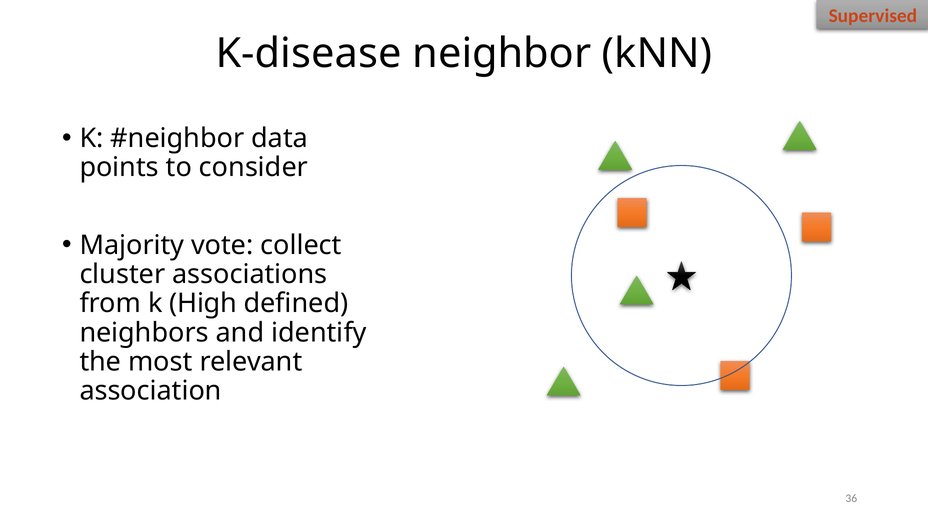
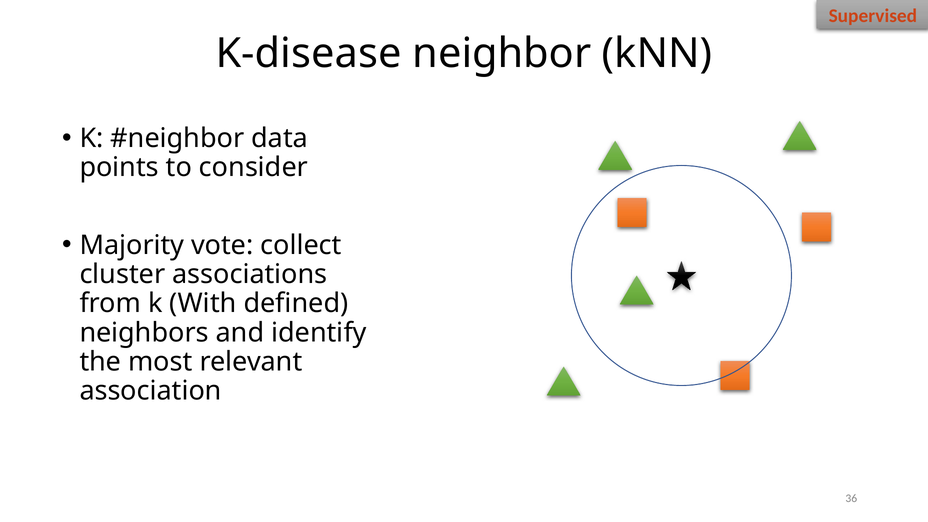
High: High -> With
